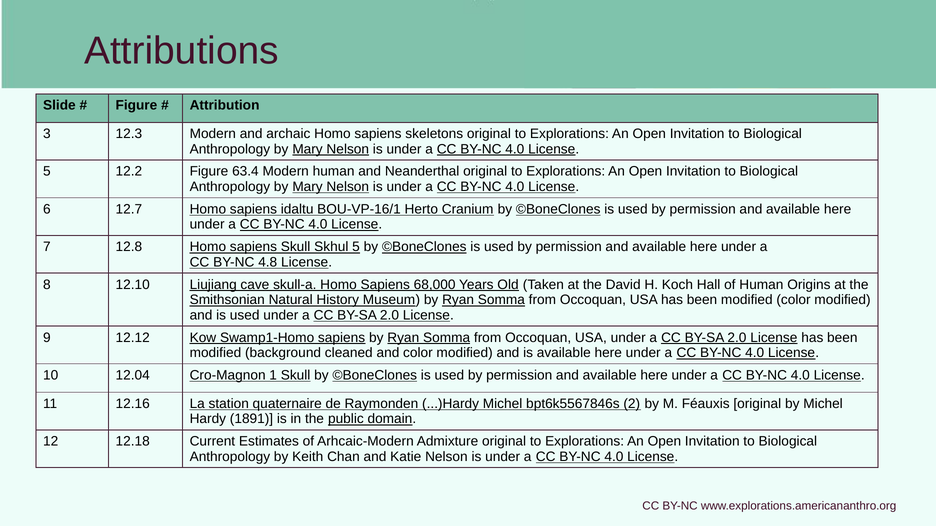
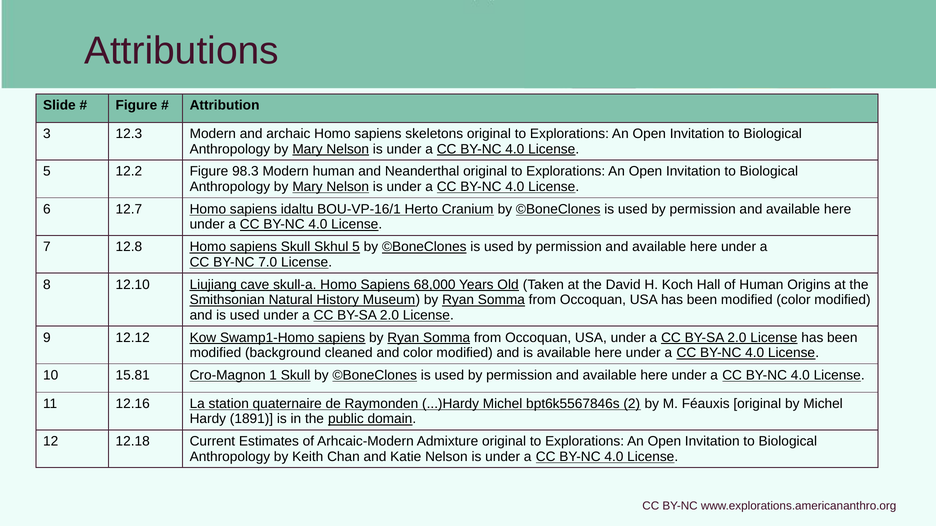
63.4: 63.4 -> 98.3
4.8: 4.8 -> 7.0
12.04: 12.04 -> 15.81
